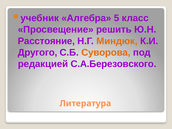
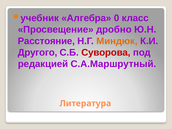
5: 5 -> 0
решить: решить -> дробно
Суворова colour: orange -> red
С.А.Березовского: С.А.Березовского -> С.А.Маршрутный
